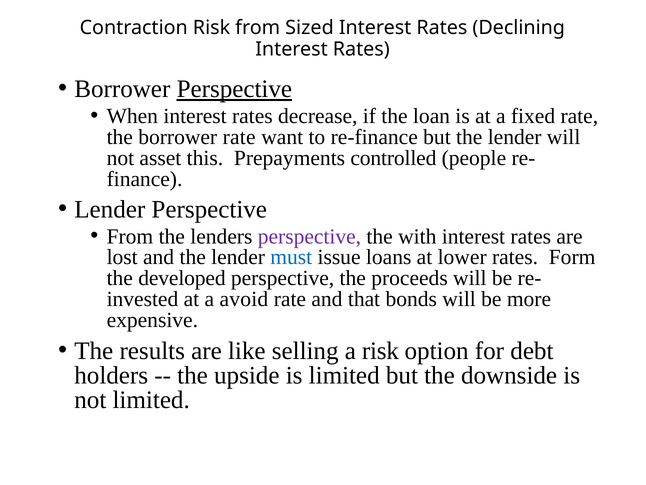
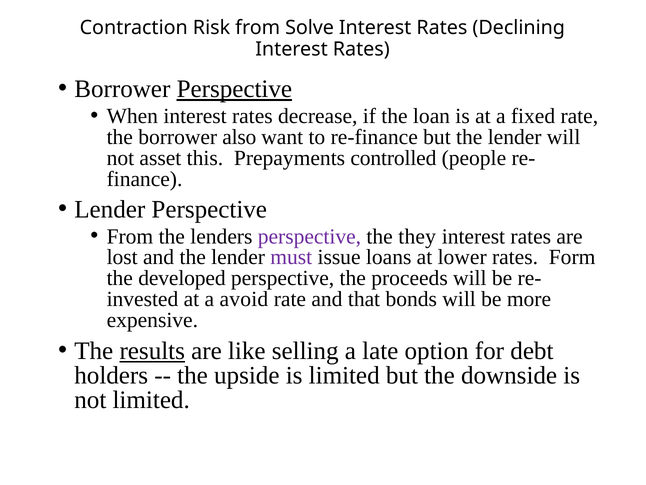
Sized: Sized -> Solve
borrower rate: rate -> also
with: with -> they
must colour: blue -> purple
results underline: none -> present
a risk: risk -> late
